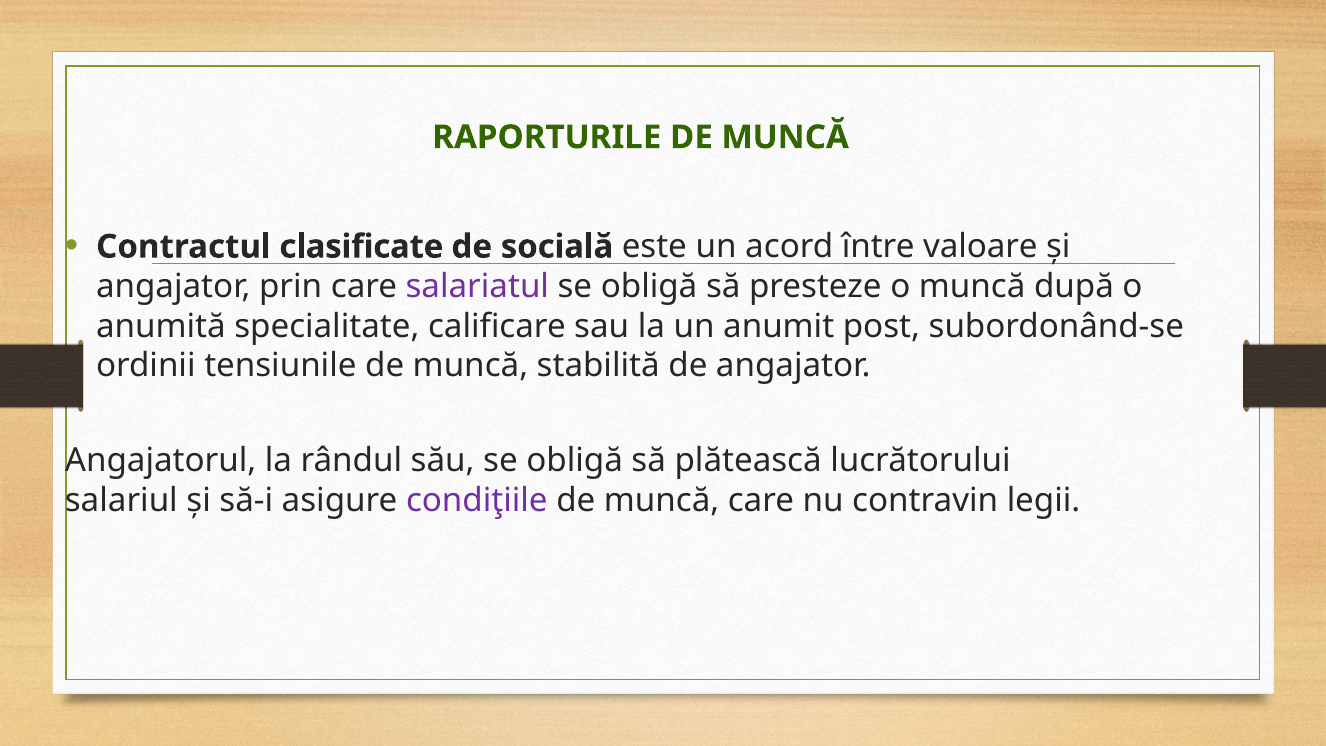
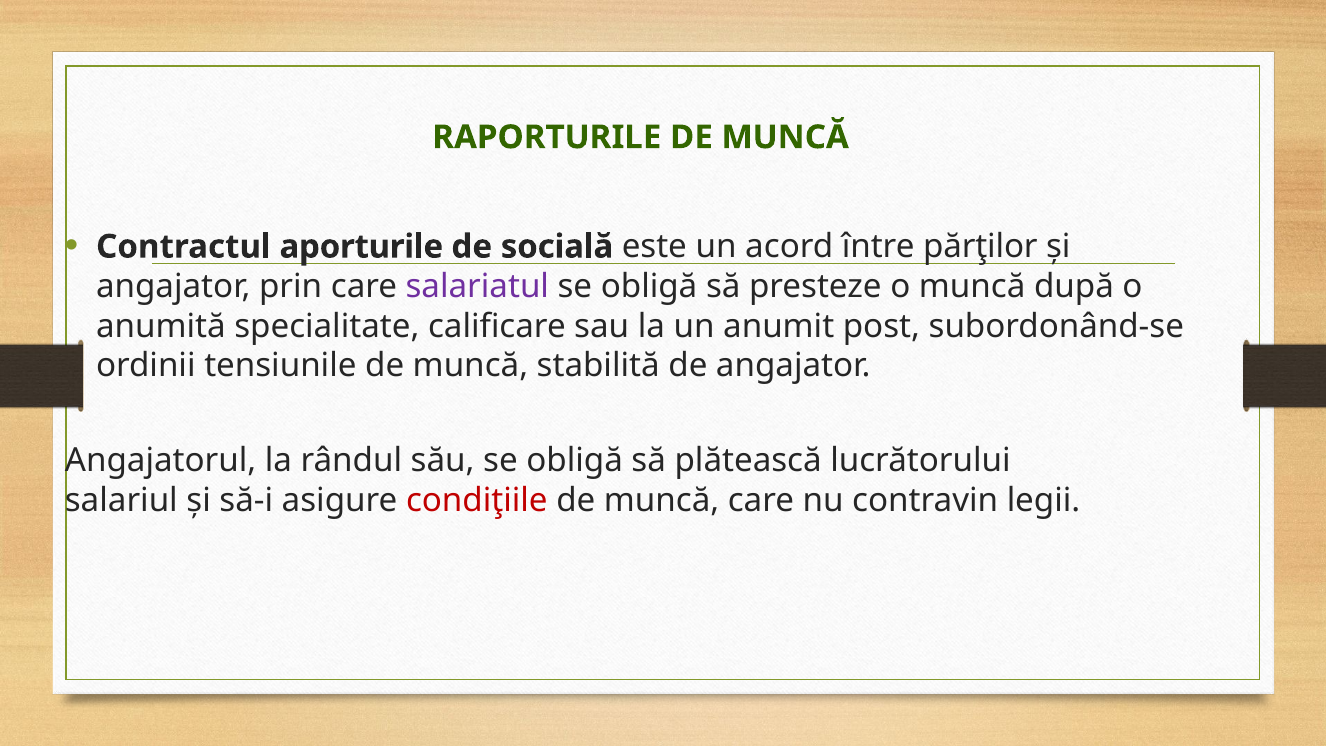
clasificate: clasificate -> aporturile
valoare: valoare -> părţilor
condiţiile colour: purple -> red
